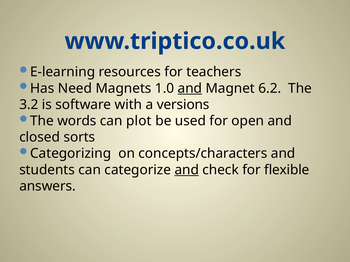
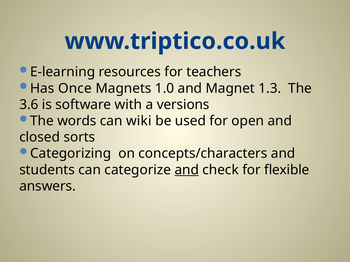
Need: Need -> Once
and at (190, 88) underline: present -> none
6.2: 6.2 -> 1.3
3.2: 3.2 -> 3.6
plot: plot -> wiki
